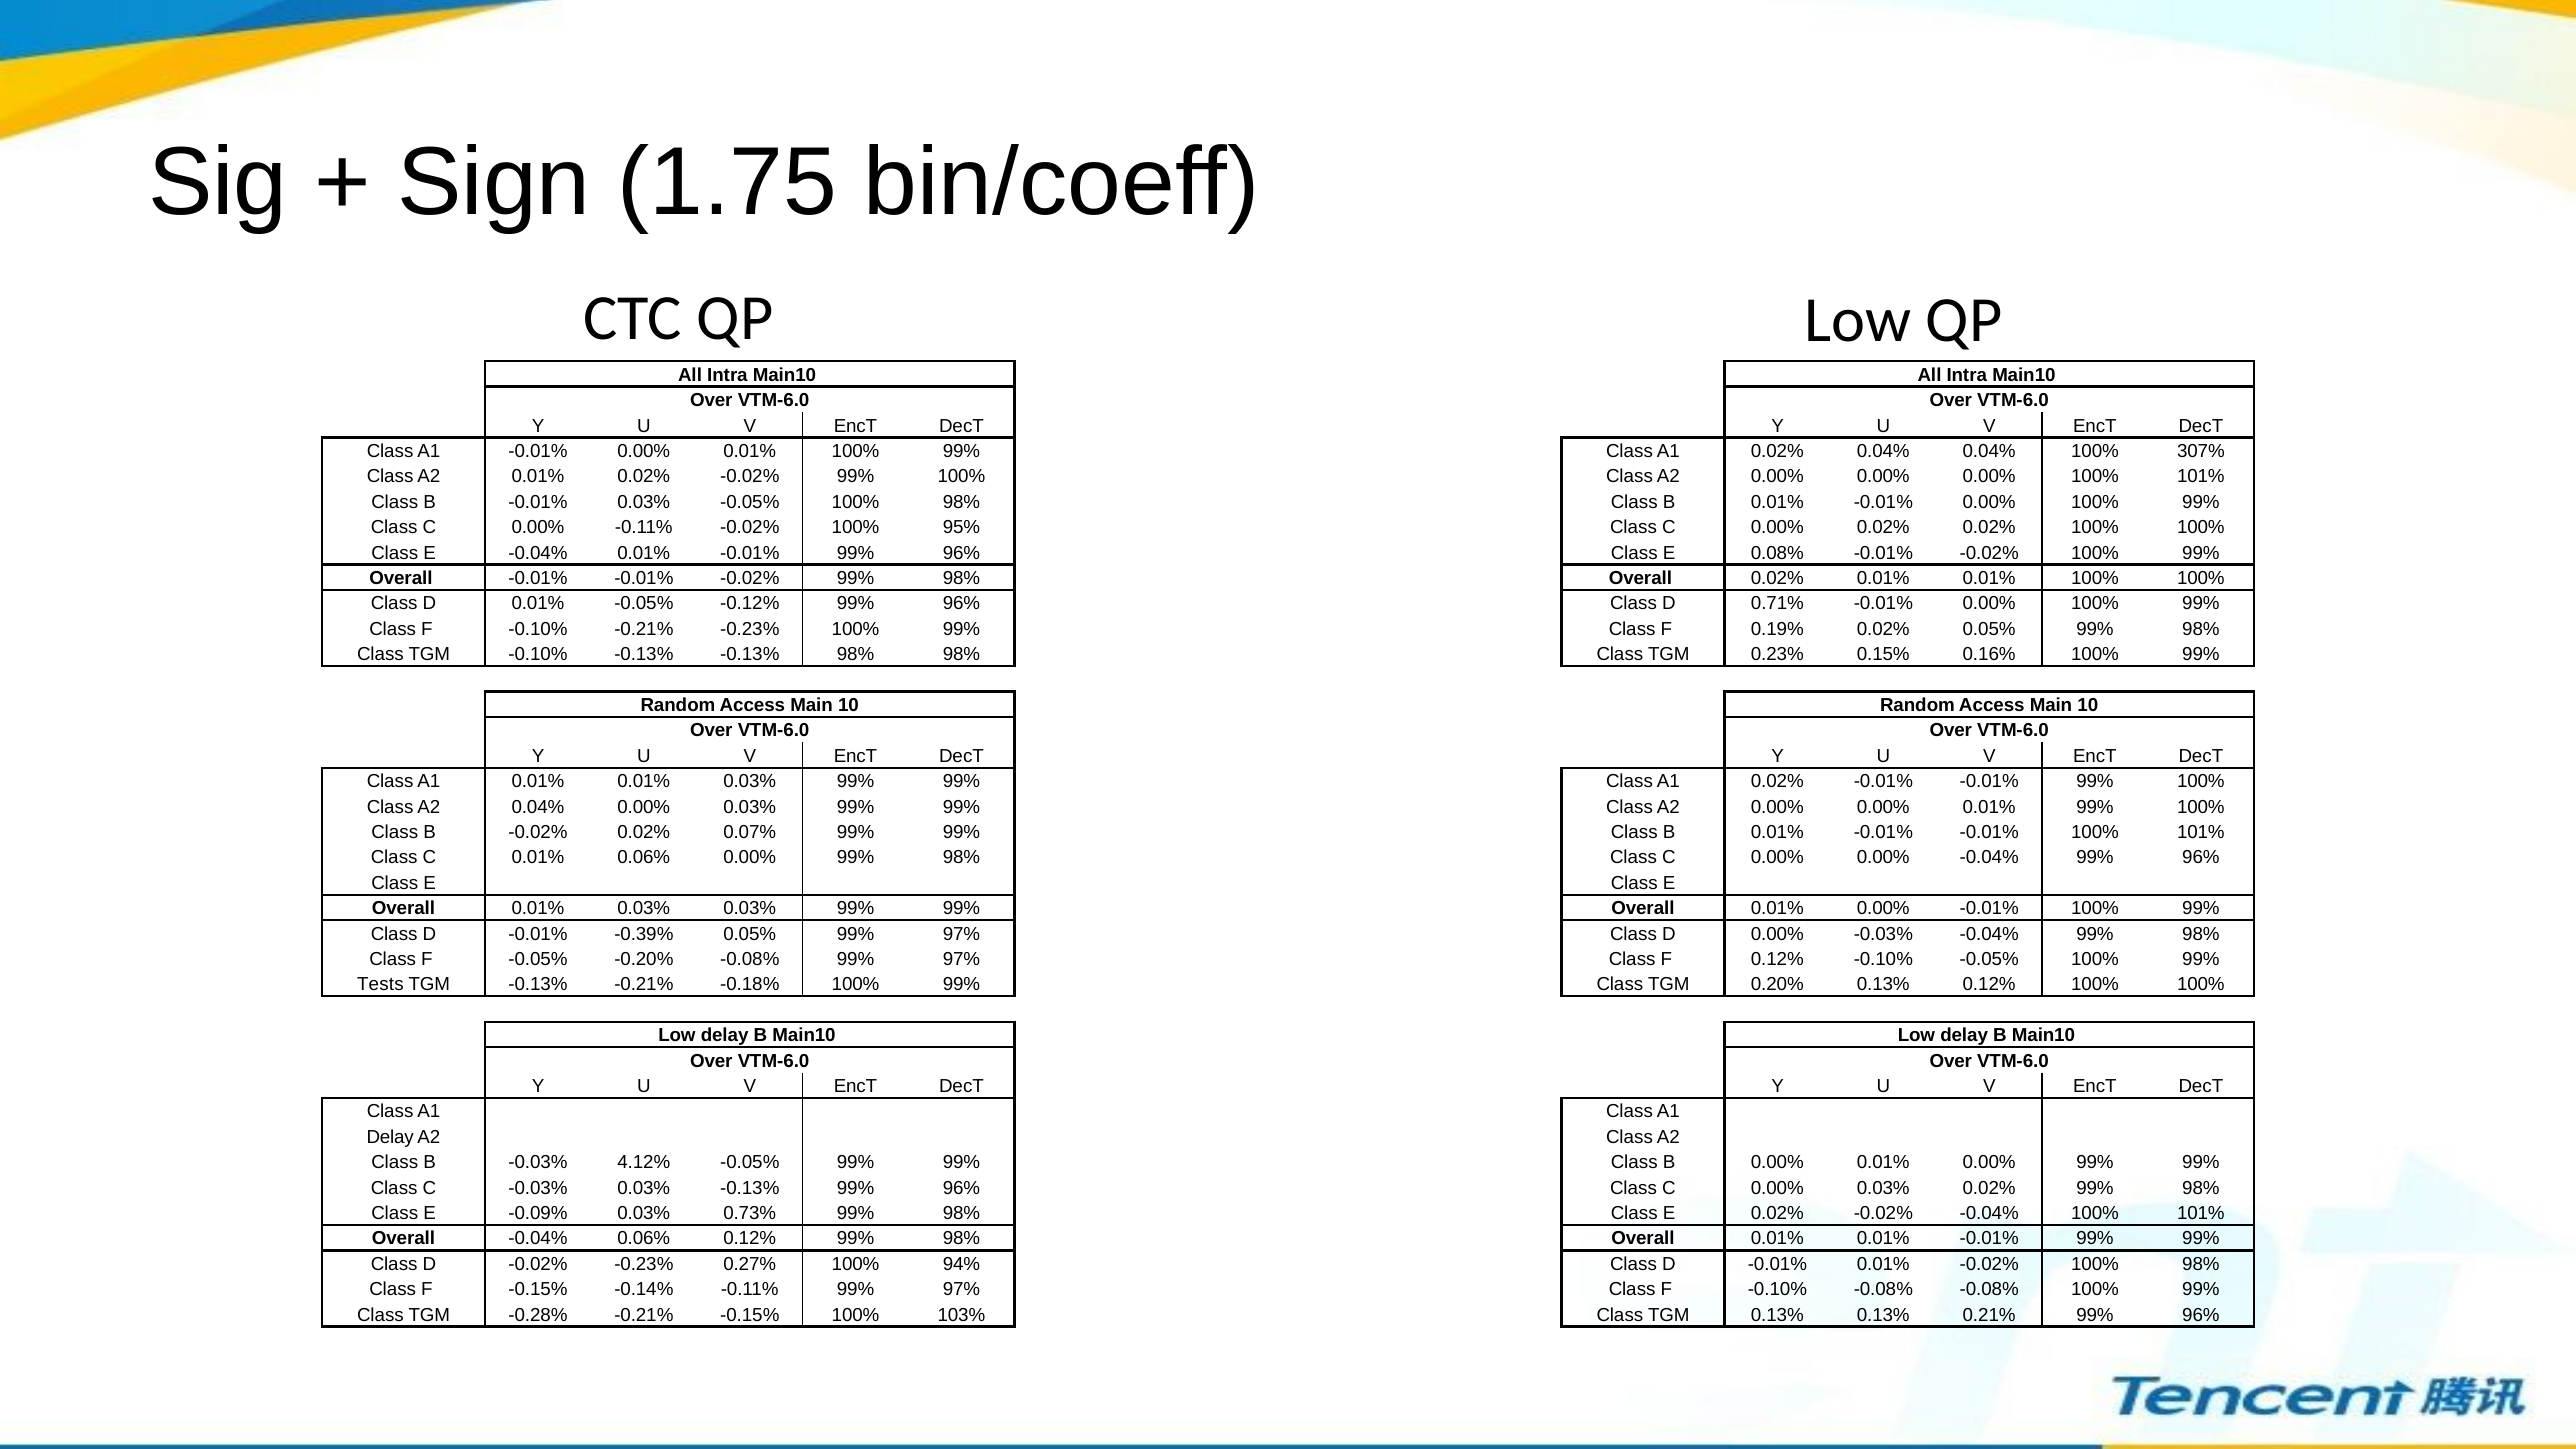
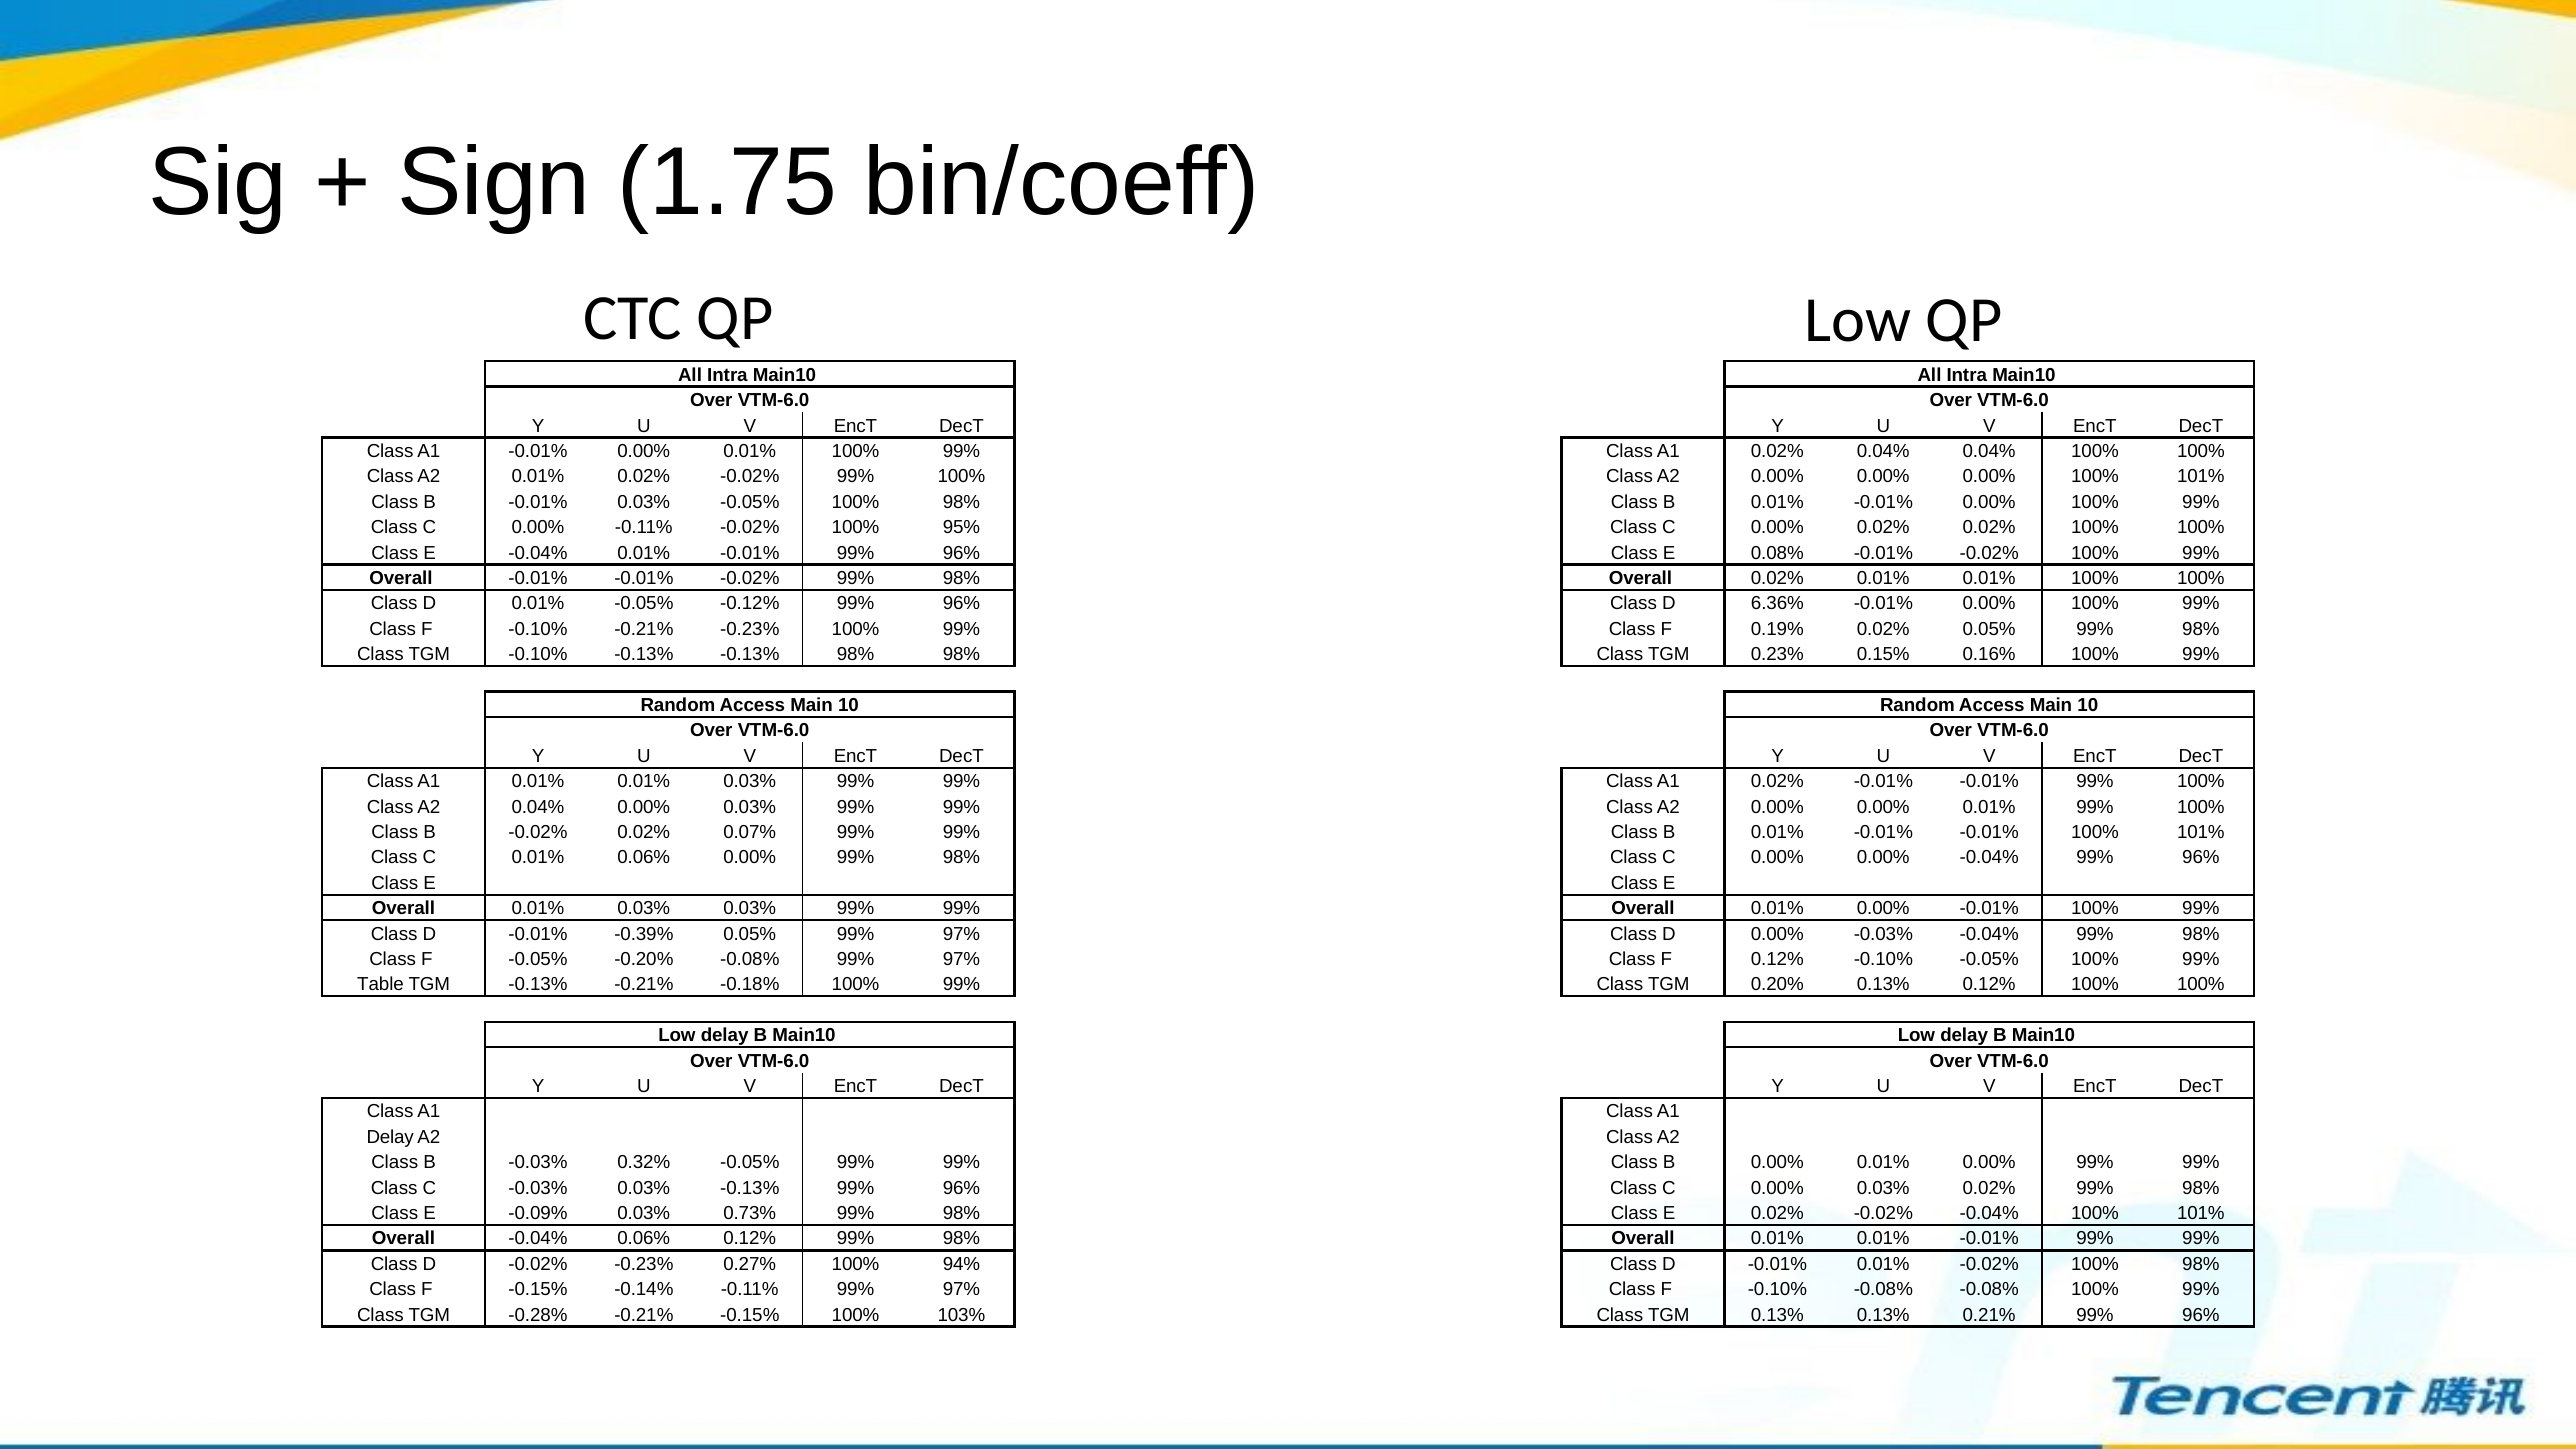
0.04% 100% 307%: 307% -> 100%
0.71%: 0.71% -> 6.36%
Tests: Tests -> Table
4.12%: 4.12% -> 0.32%
